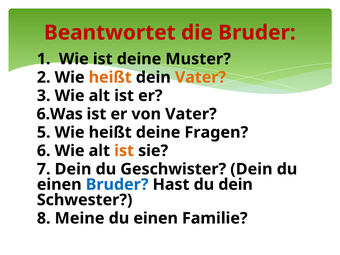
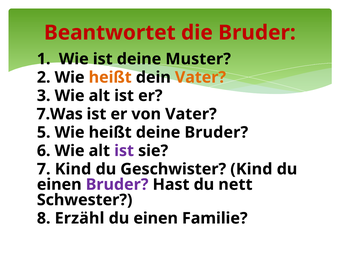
6.Was: 6.Was -> 7.Was
deine Fragen: Fragen -> Bruder
ist at (124, 151) colour: orange -> purple
7 Dein: Dein -> Kind
Geschwister Dein: Dein -> Kind
Bruder at (117, 185) colour: blue -> purple
du dein: dein -> nett
Meine: Meine -> Erzähl
